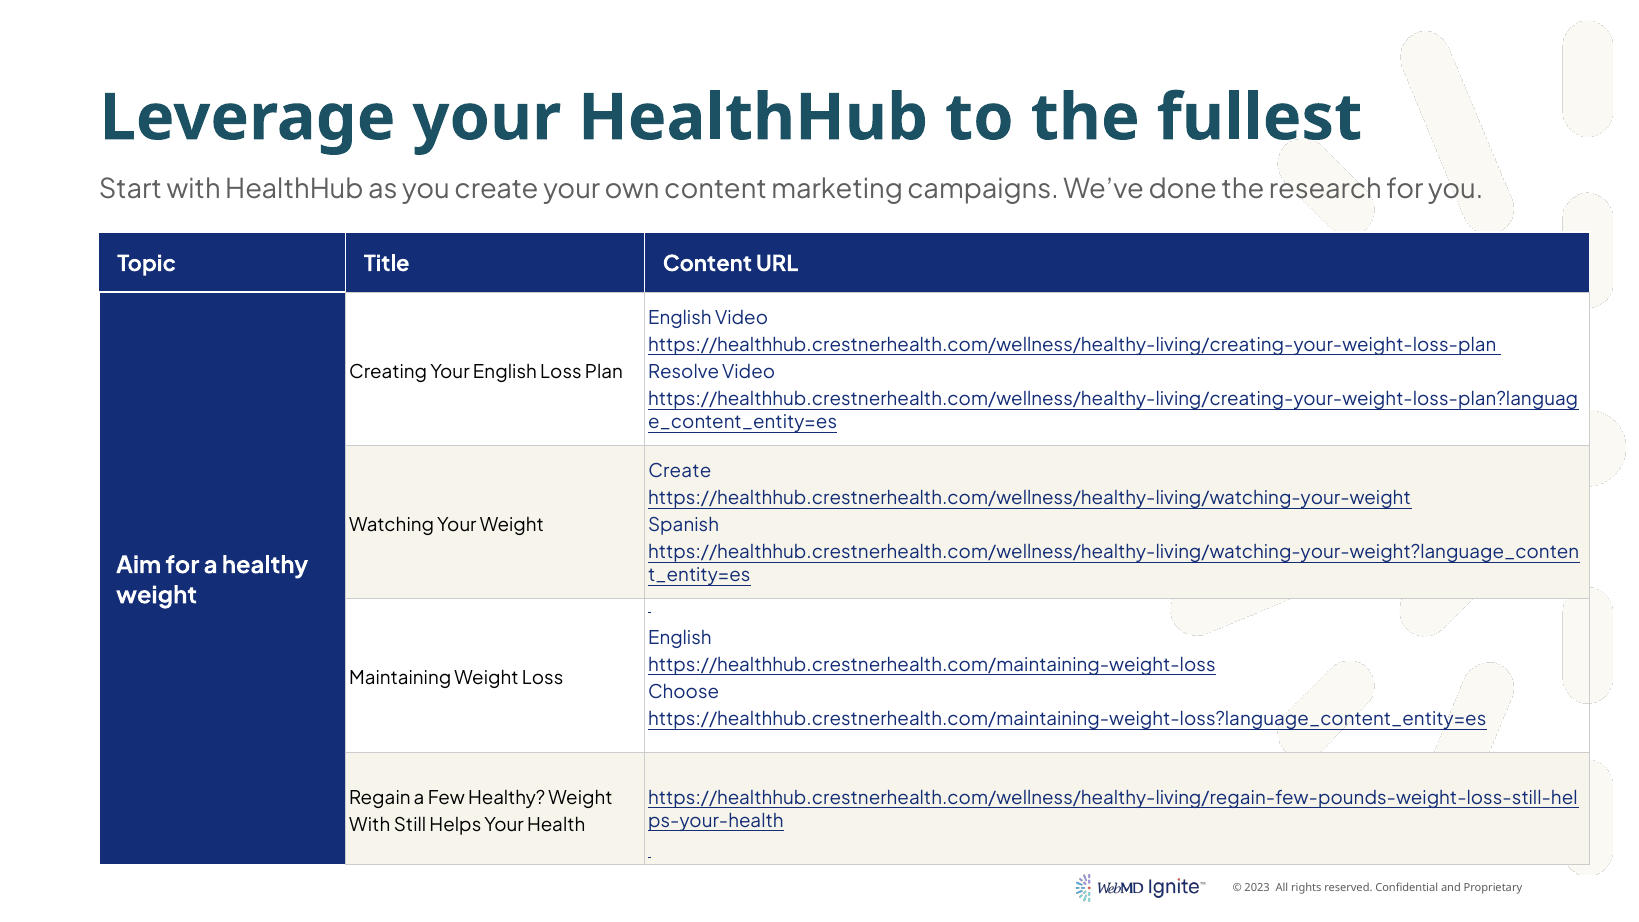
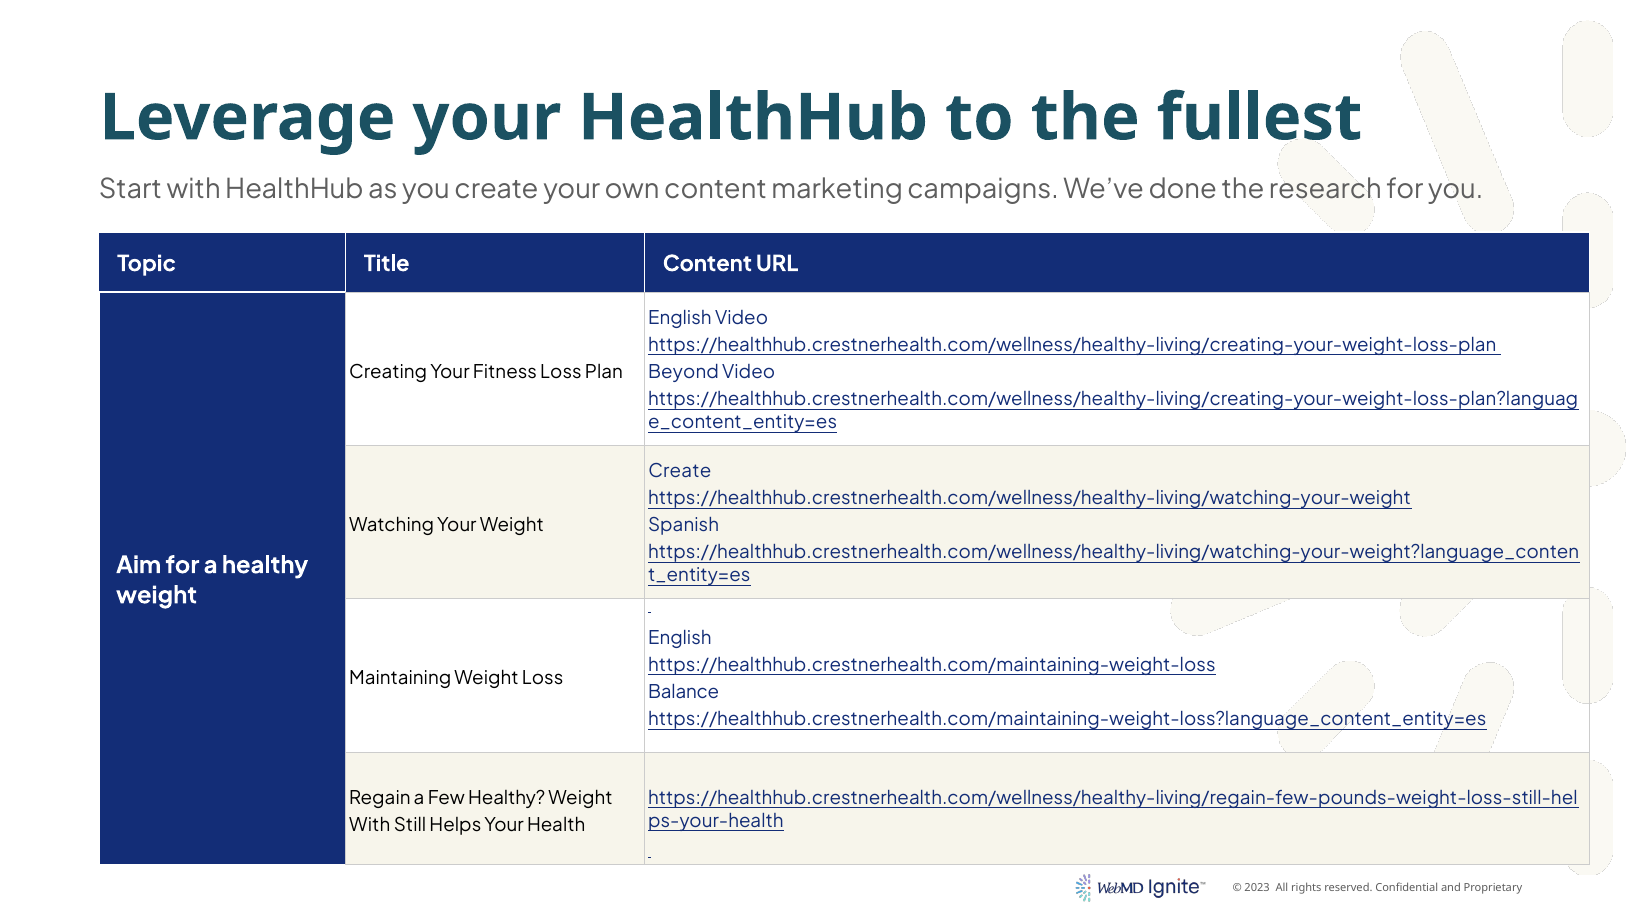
Your English: English -> Fitness
Resolve: Resolve -> Beyond
Choose: Choose -> Balance
